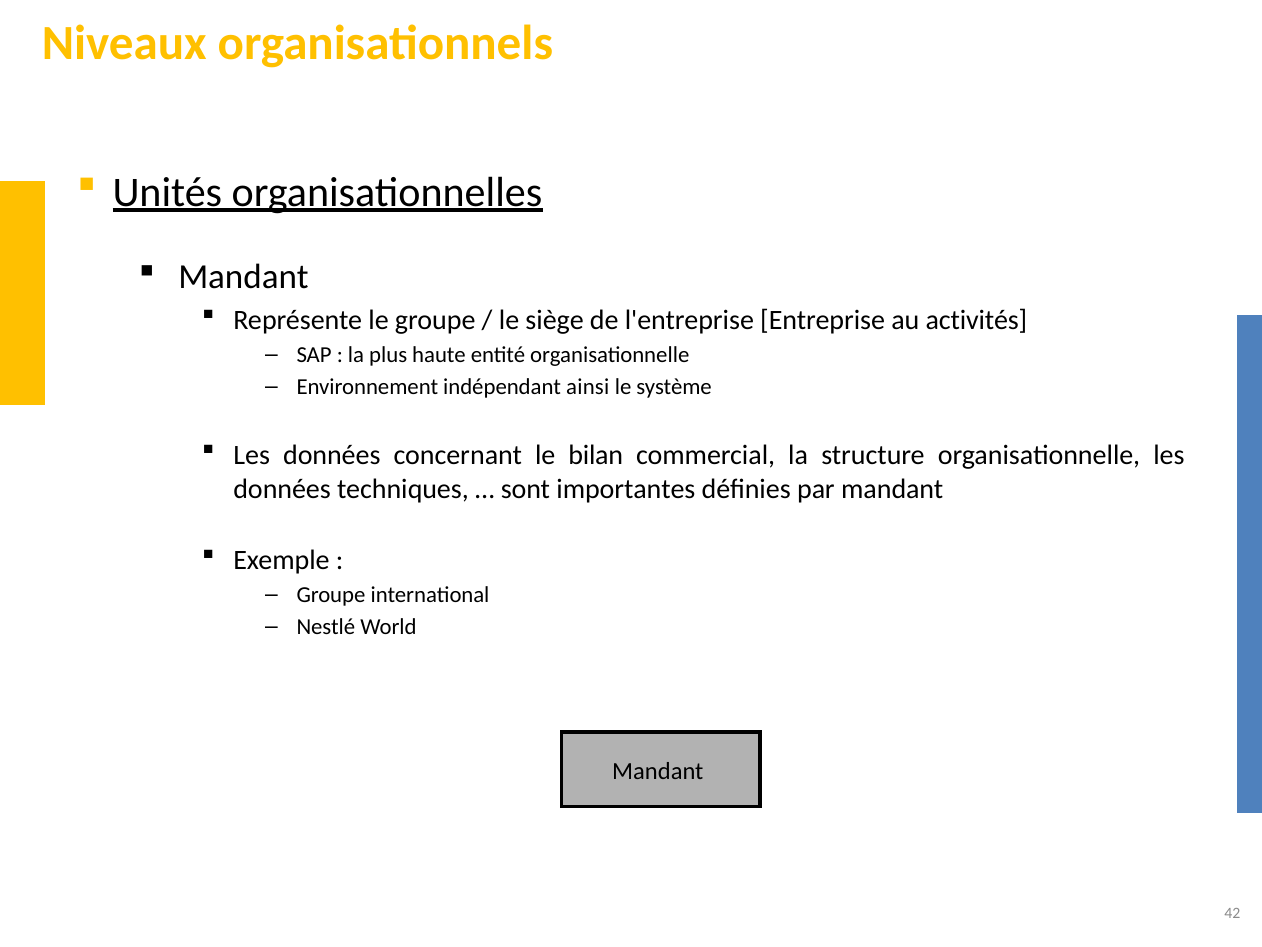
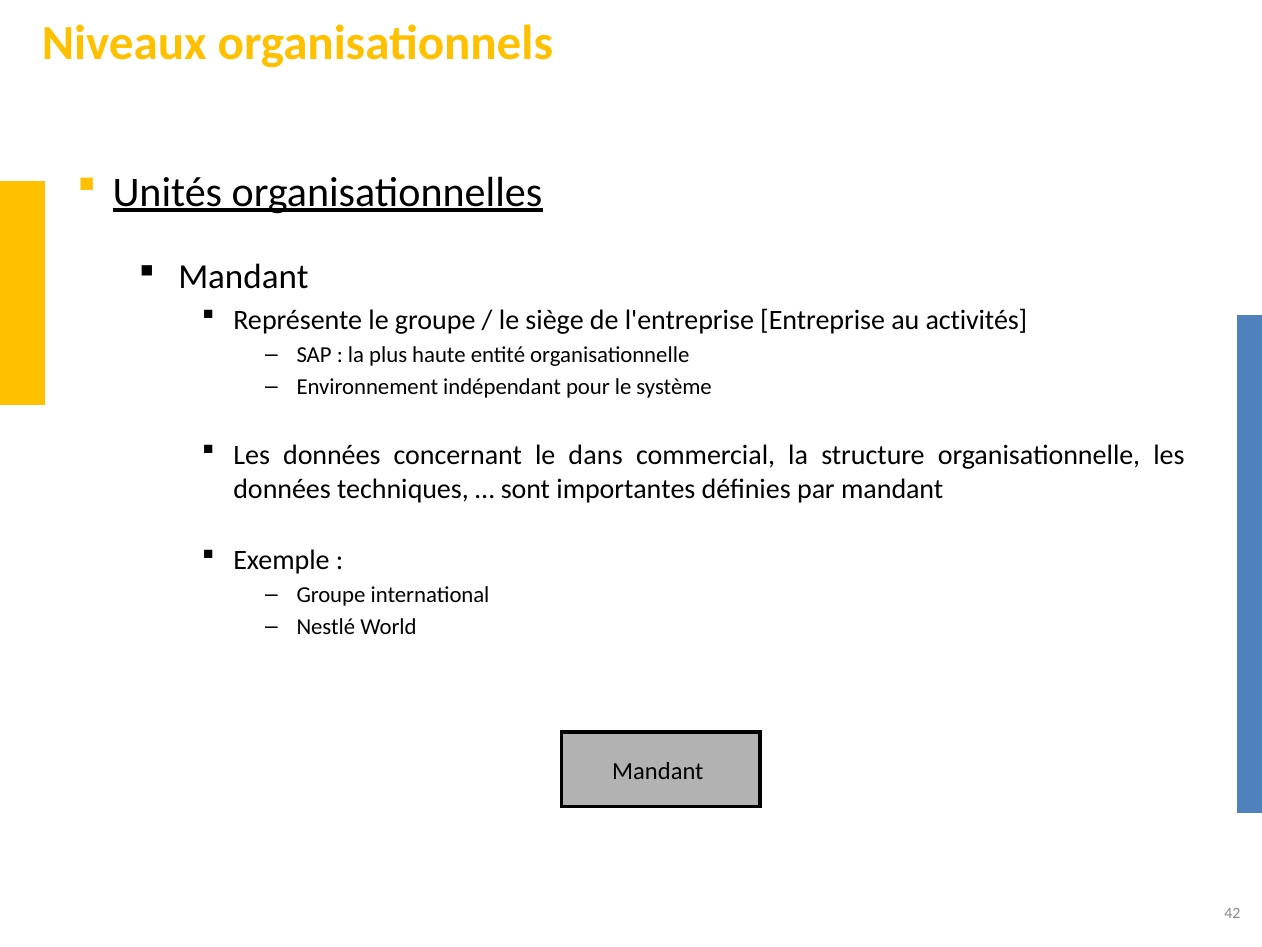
ainsi: ainsi -> pour
bilan: bilan -> dans
